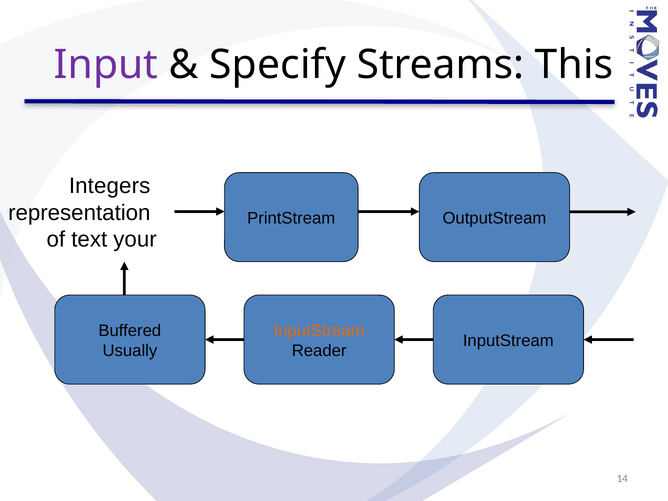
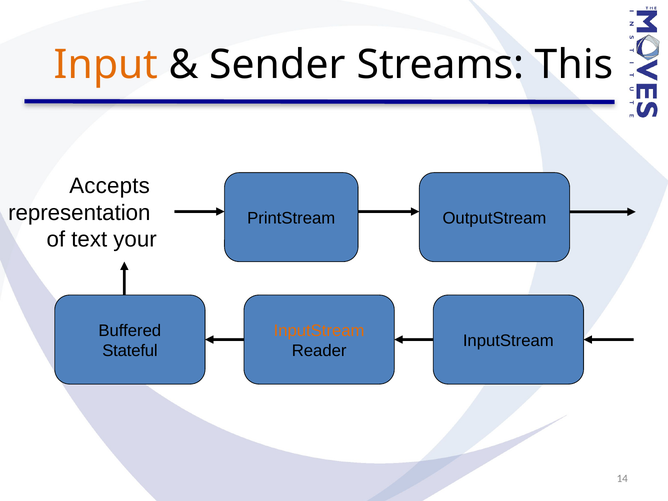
Input colour: purple -> orange
Specify: Specify -> Sender
Integers: Integers -> Accepts
Usually: Usually -> Stateful
